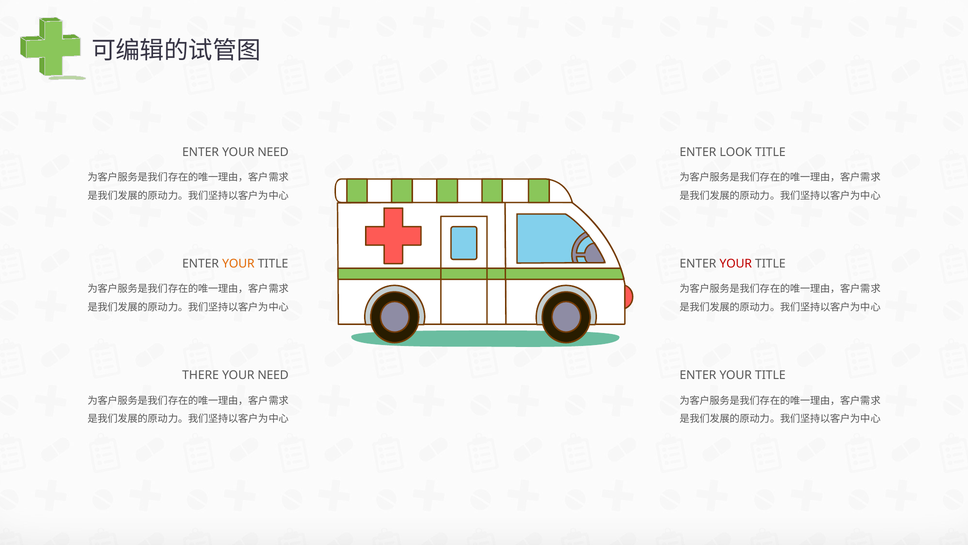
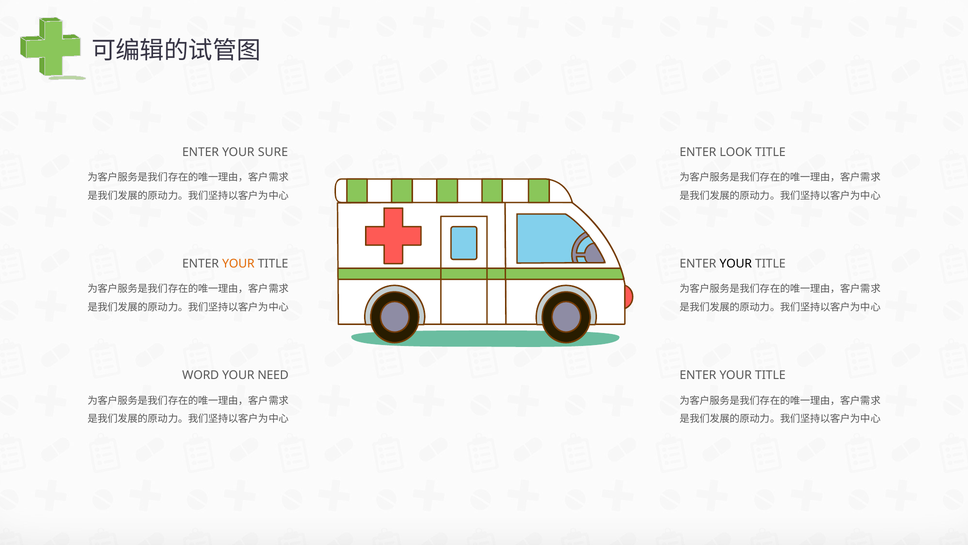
ENTER YOUR NEED: NEED -> SURE
YOUR at (736, 264) colour: red -> black
THERE: THERE -> WORD
